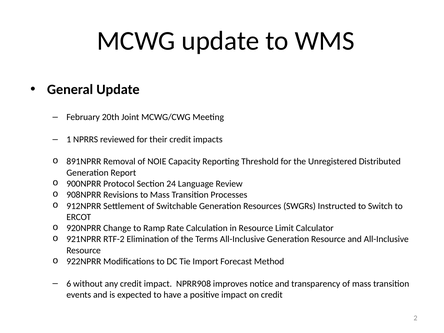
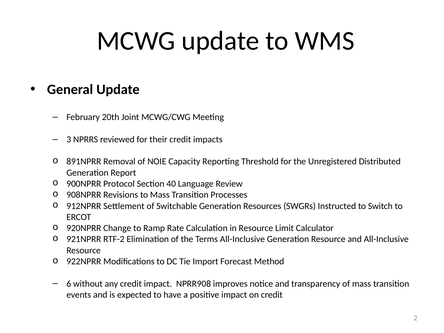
1: 1 -> 3
24: 24 -> 40
